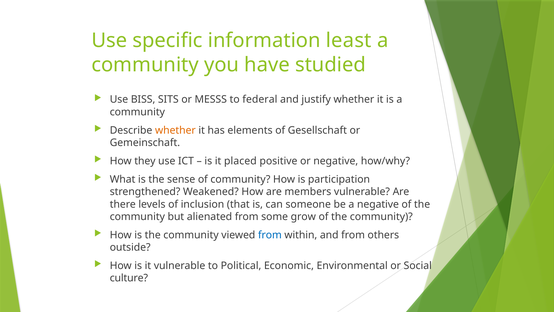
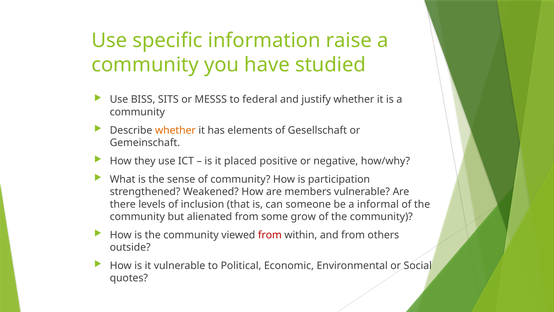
least: least -> raise
a negative: negative -> informal
from at (270, 235) colour: blue -> red
culture: culture -> quotes
